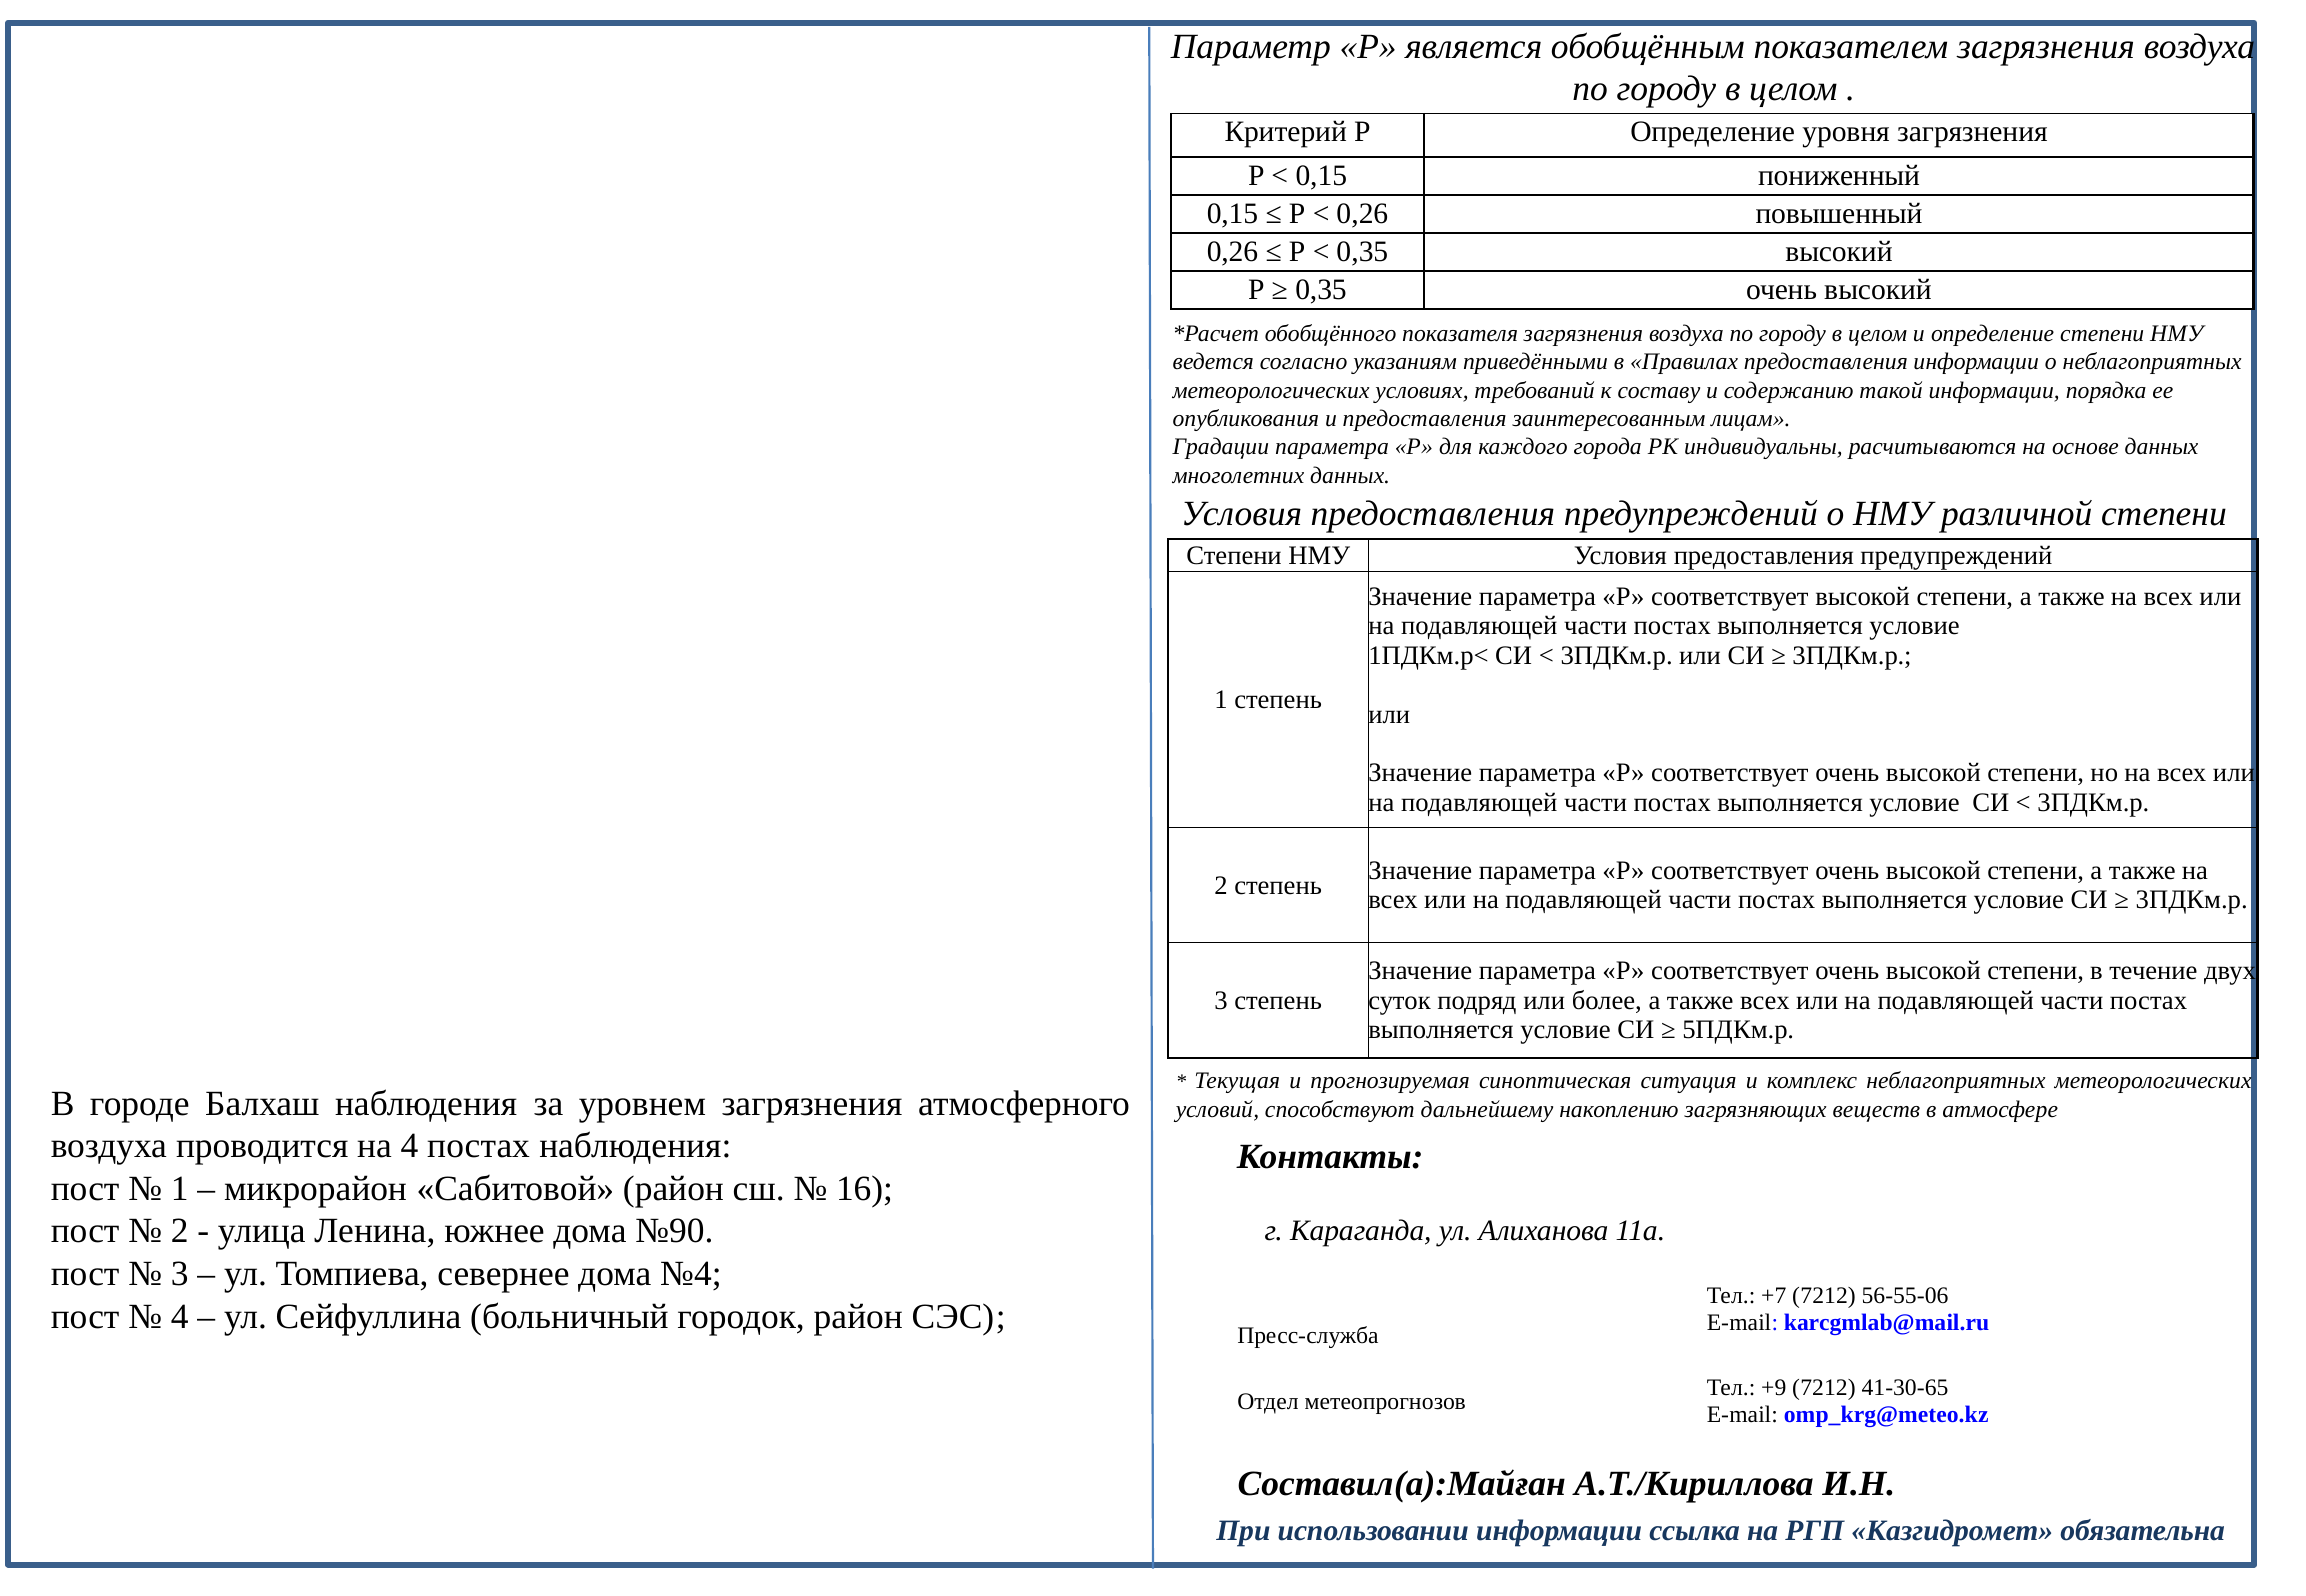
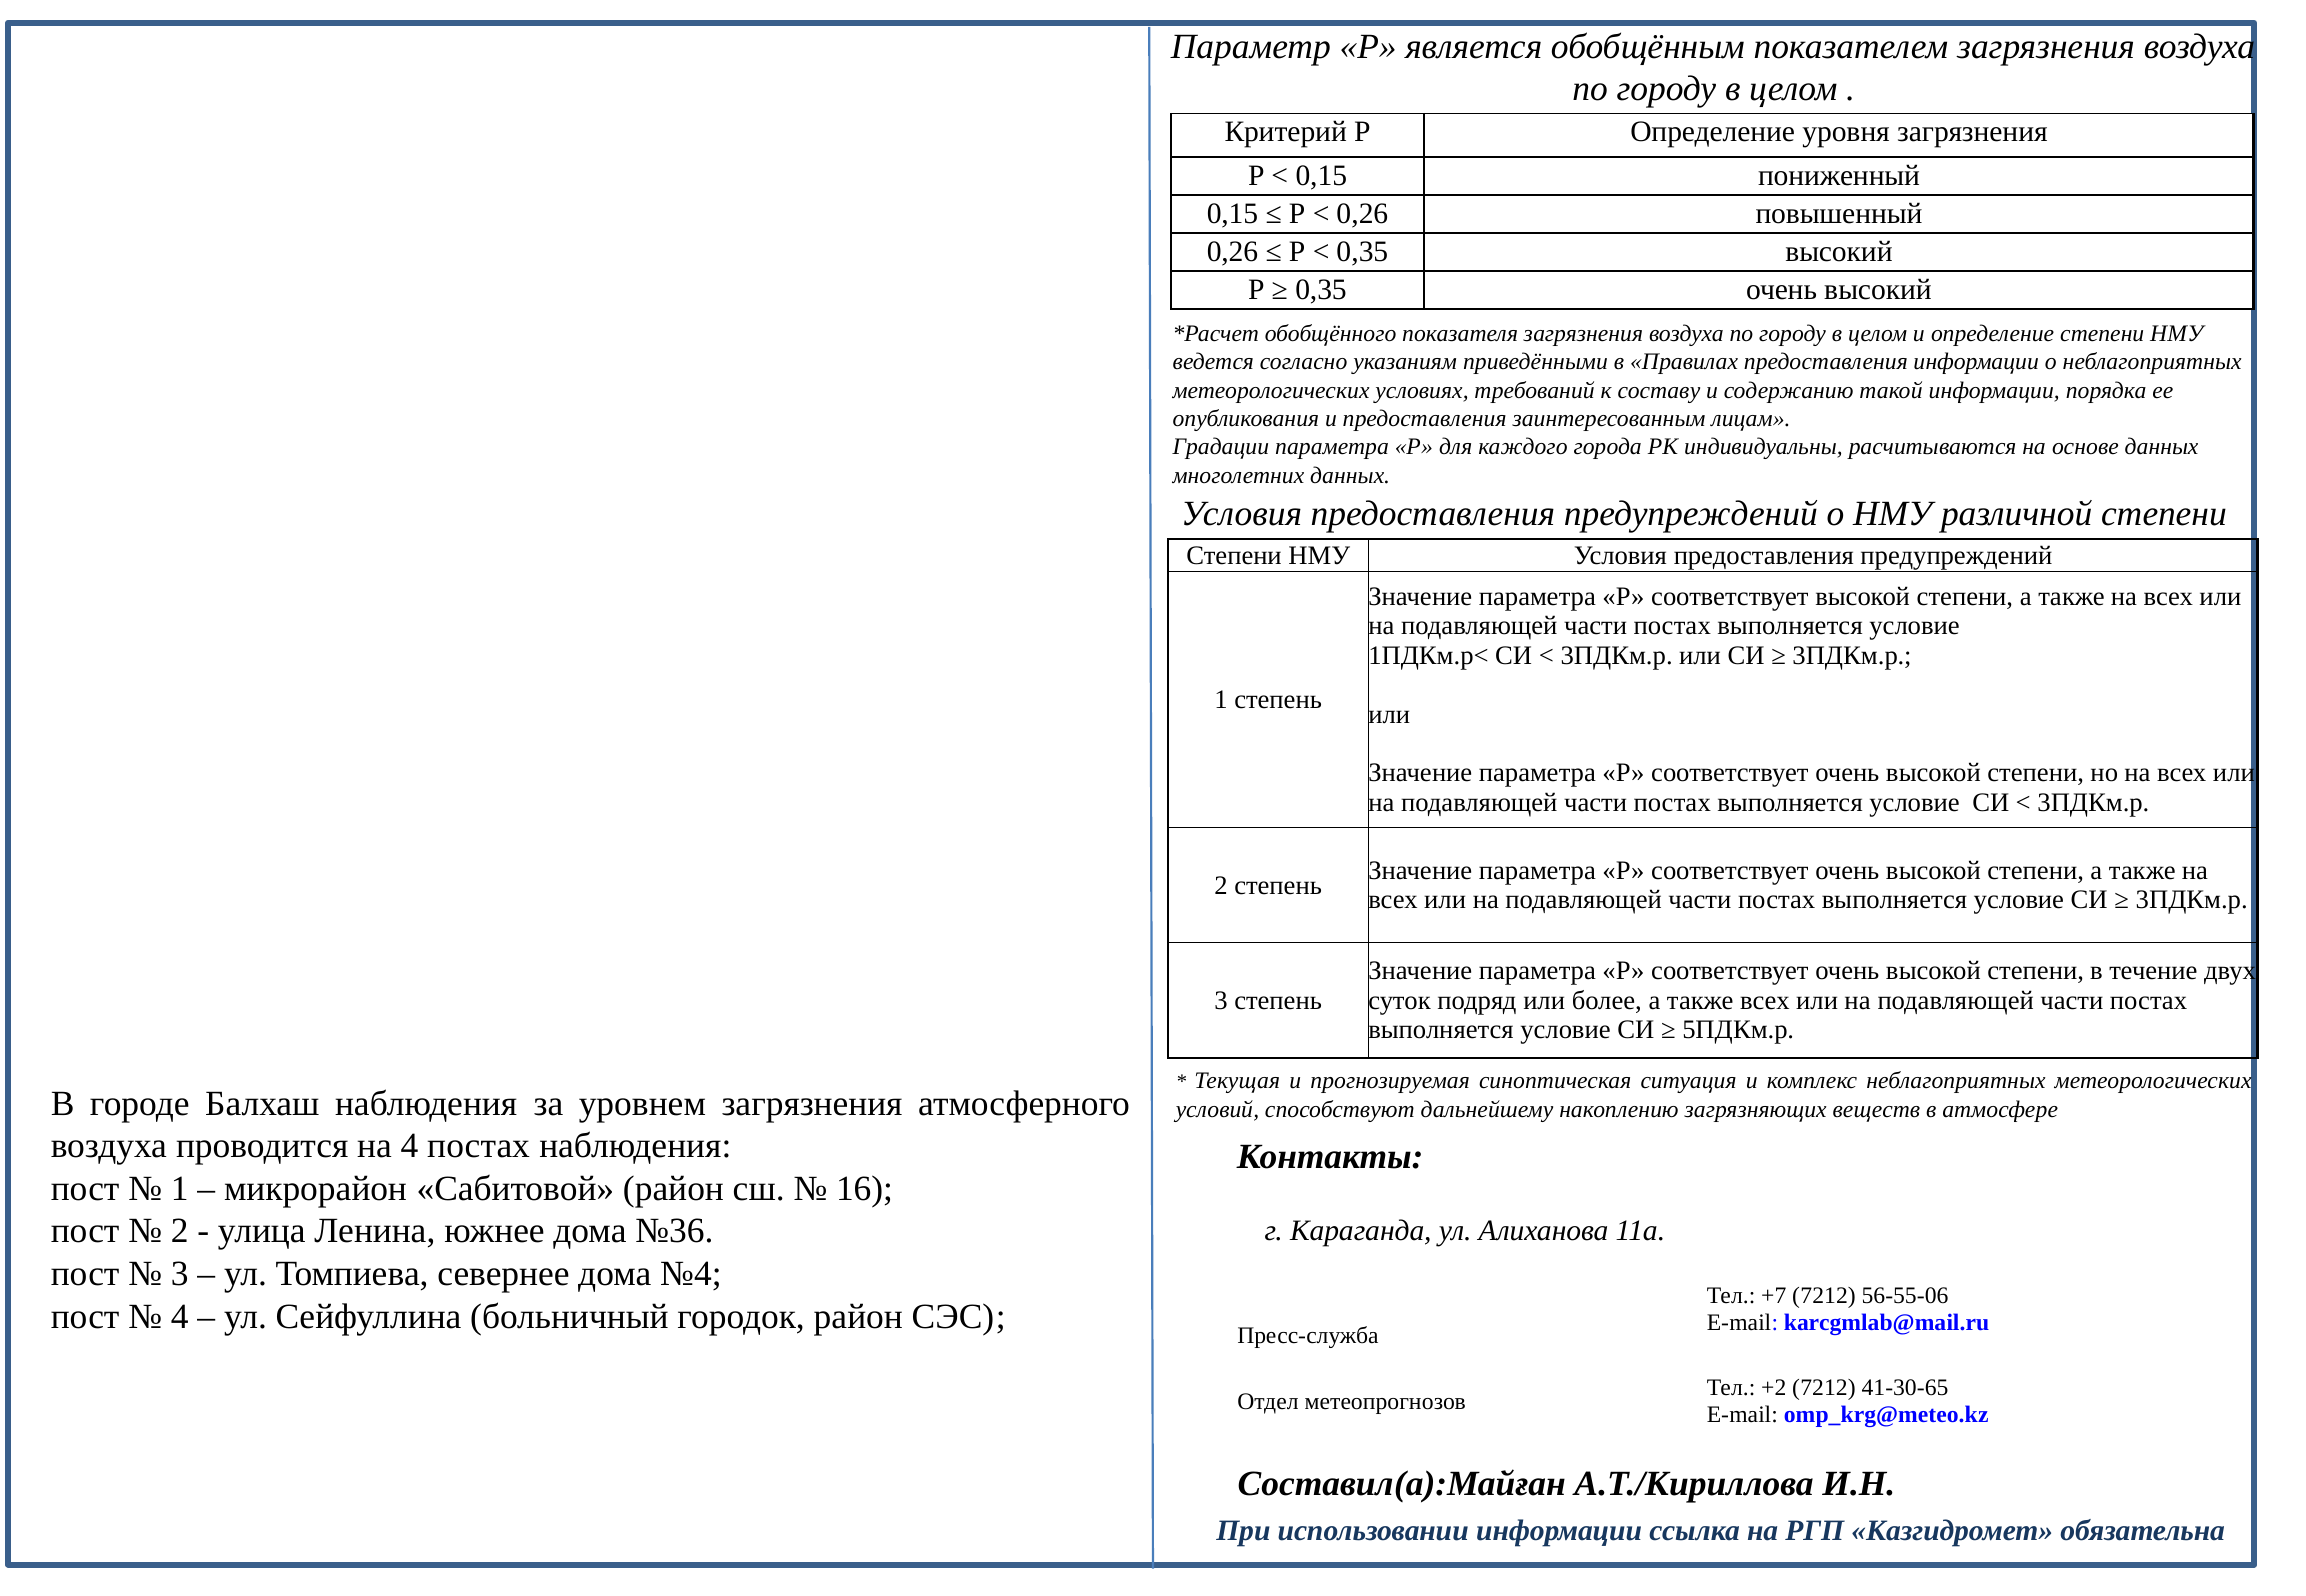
№90: №90 -> №36
+9: +9 -> +2
